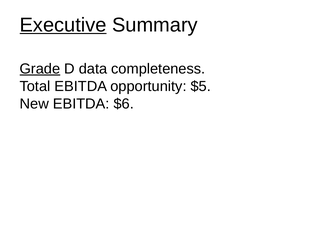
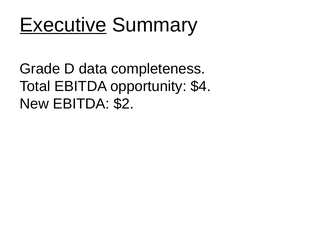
Grade underline: present -> none
$5: $5 -> $4
$6: $6 -> $2
